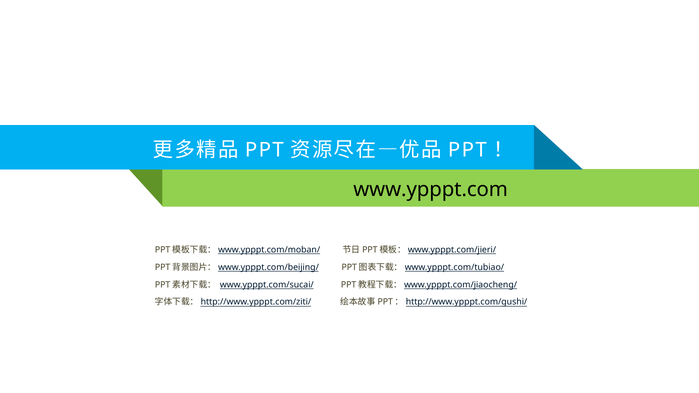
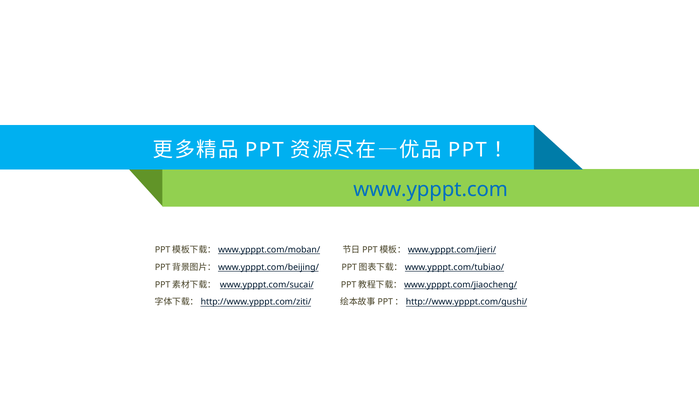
www.ypppt.com colour: black -> blue
